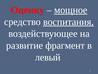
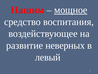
Оценку: Оценку -> Нашим
воспитания underline: present -> none
фрагмент: фрагмент -> неверных
